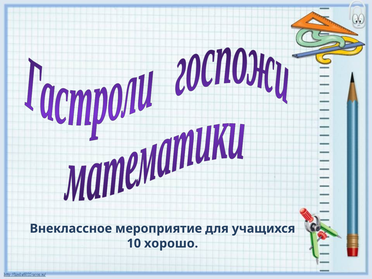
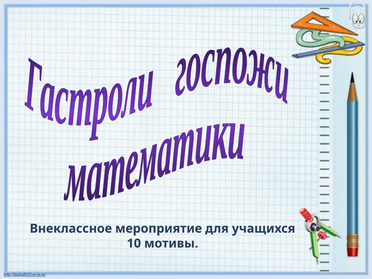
хорошо: хорошо -> мотивы
